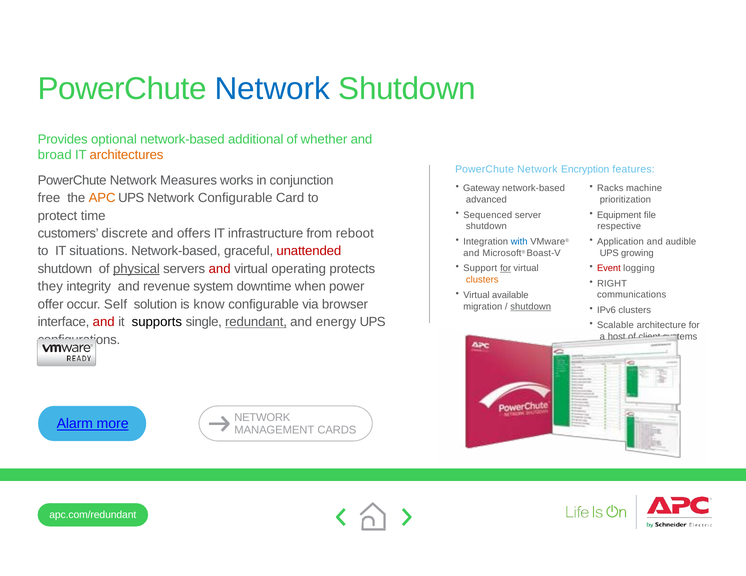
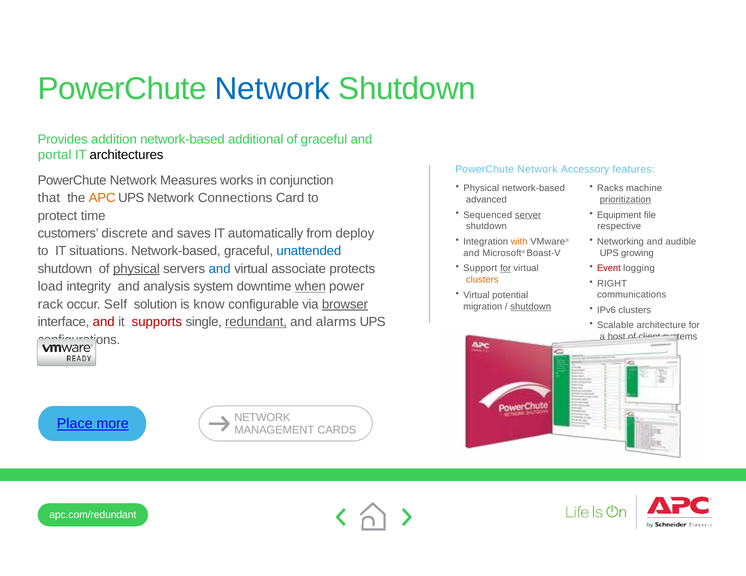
optional: optional -> addition
of whether: whether -> graceful
broad: broad -> portal
architectures colour: orange -> black
Encryption: Encryption -> Accessory
Gateway at (481, 188): Gateway -> Physical
free: free -> that
Network Configurable: Configurable -> Connections
prioritization underline: none -> present
server underline: none -> present
offers: offers -> saves
infrastructure: infrastructure -> automatically
reboot: reboot -> deploy
Application: Application -> Networking
with colour: blue -> orange
unattended colour: red -> blue
and at (220, 269) colour: red -> blue
operating: operating -> associate
they: they -> load
revenue: revenue -> analysis
when underline: none -> present
available: available -> potential
offer: offer -> rack
browser underline: none -> present
supports colour: black -> red
energy: energy -> alarms
Alarm: Alarm -> Place
